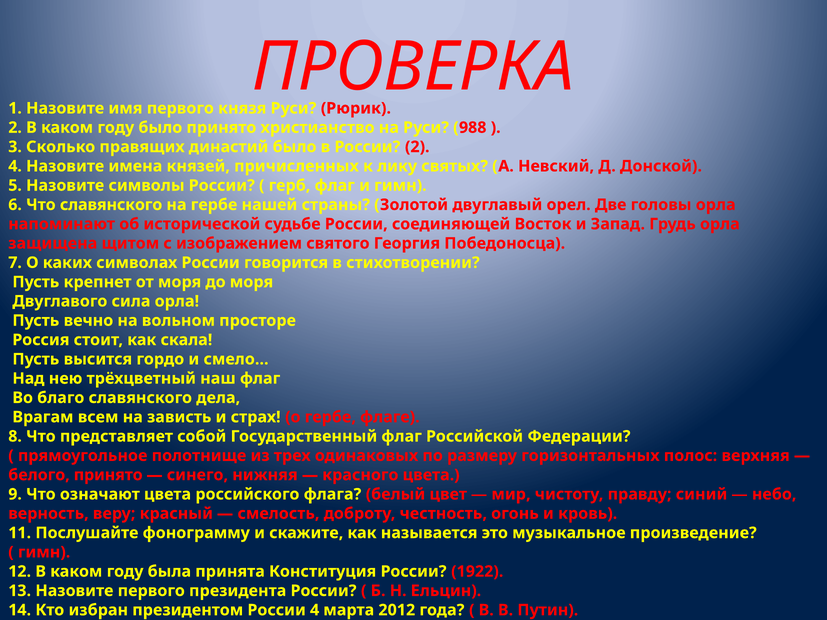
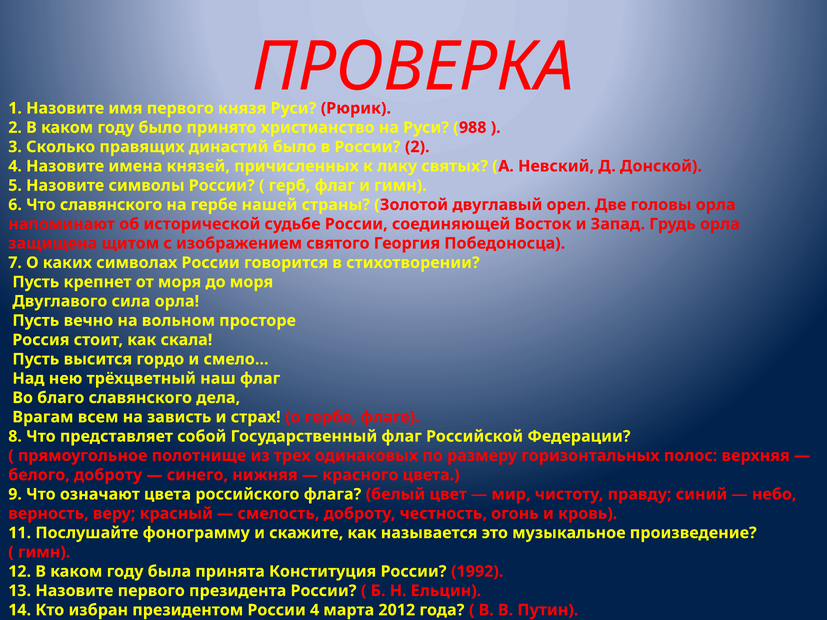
белого принято: принято -> доброту
1922: 1922 -> 1992
